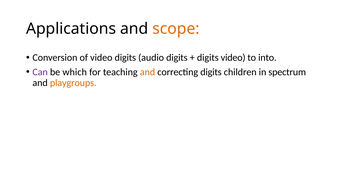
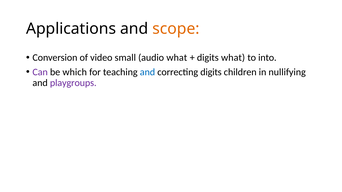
video digits: digits -> small
audio digits: digits -> what
digits video: video -> what
and at (147, 72) colour: orange -> blue
spectrum: spectrum -> nullifying
playgroups colour: orange -> purple
